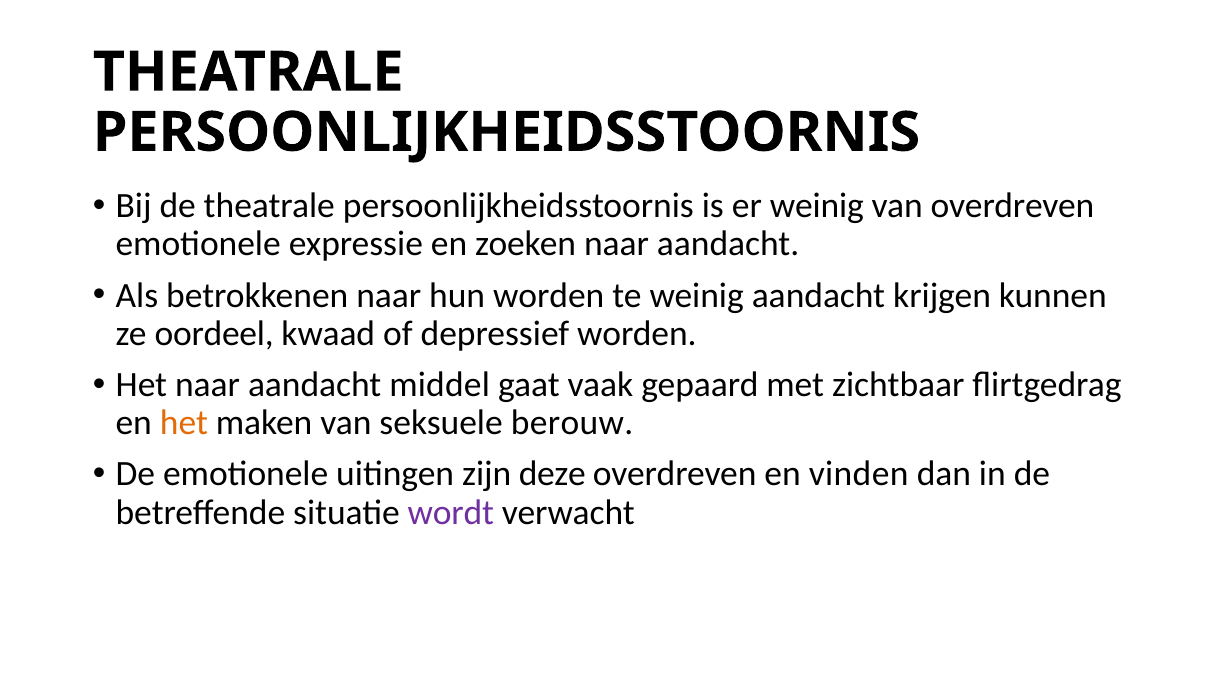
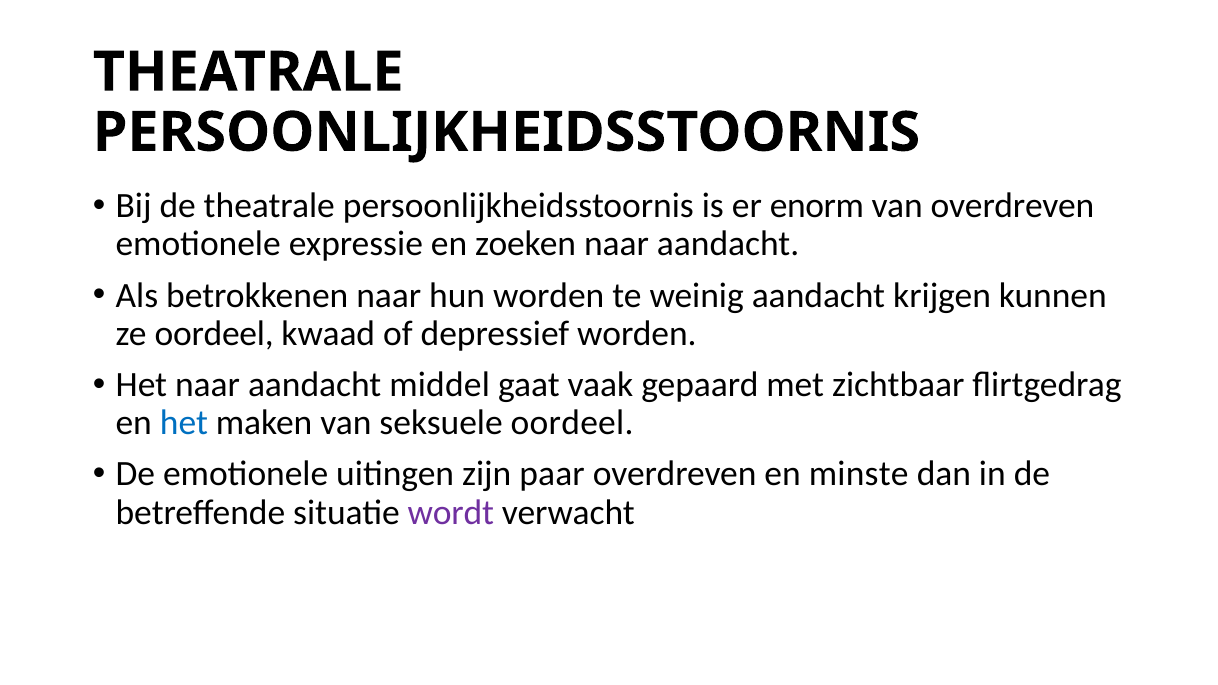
er weinig: weinig -> enorm
het at (184, 423) colour: orange -> blue
seksuele berouw: berouw -> oordeel
deze: deze -> paar
vinden: vinden -> minste
